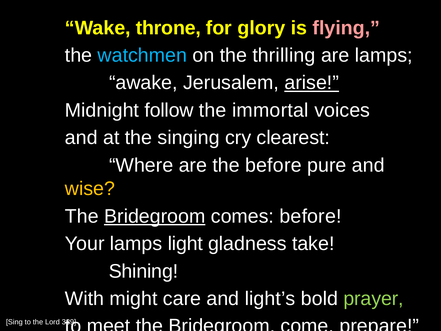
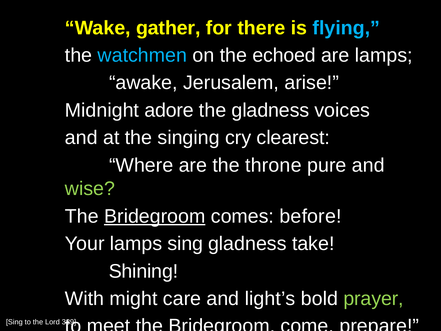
throne: throne -> gather
glory: glory -> there
flying colour: pink -> light blue
thrilling: thrilling -> echoed
arise underline: present -> none
follow: follow -> adore
the immortal: immortal -> gladness
the before: before -> throne
wise colour: yellow -> light green
lamps light: light -> sing
